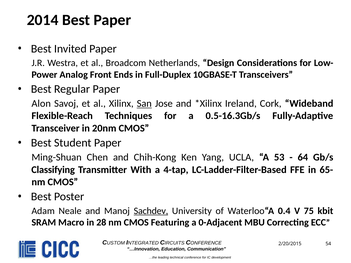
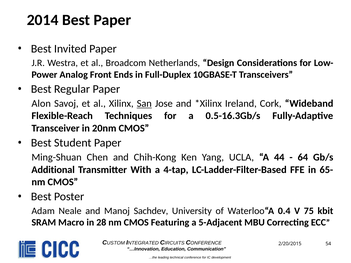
53: 53 -> 44
Classifying: Classifying -> Additional
Sachdev underline: present -> none
0-Adjacent: 0-Adjacent -> 5-Adjacent
